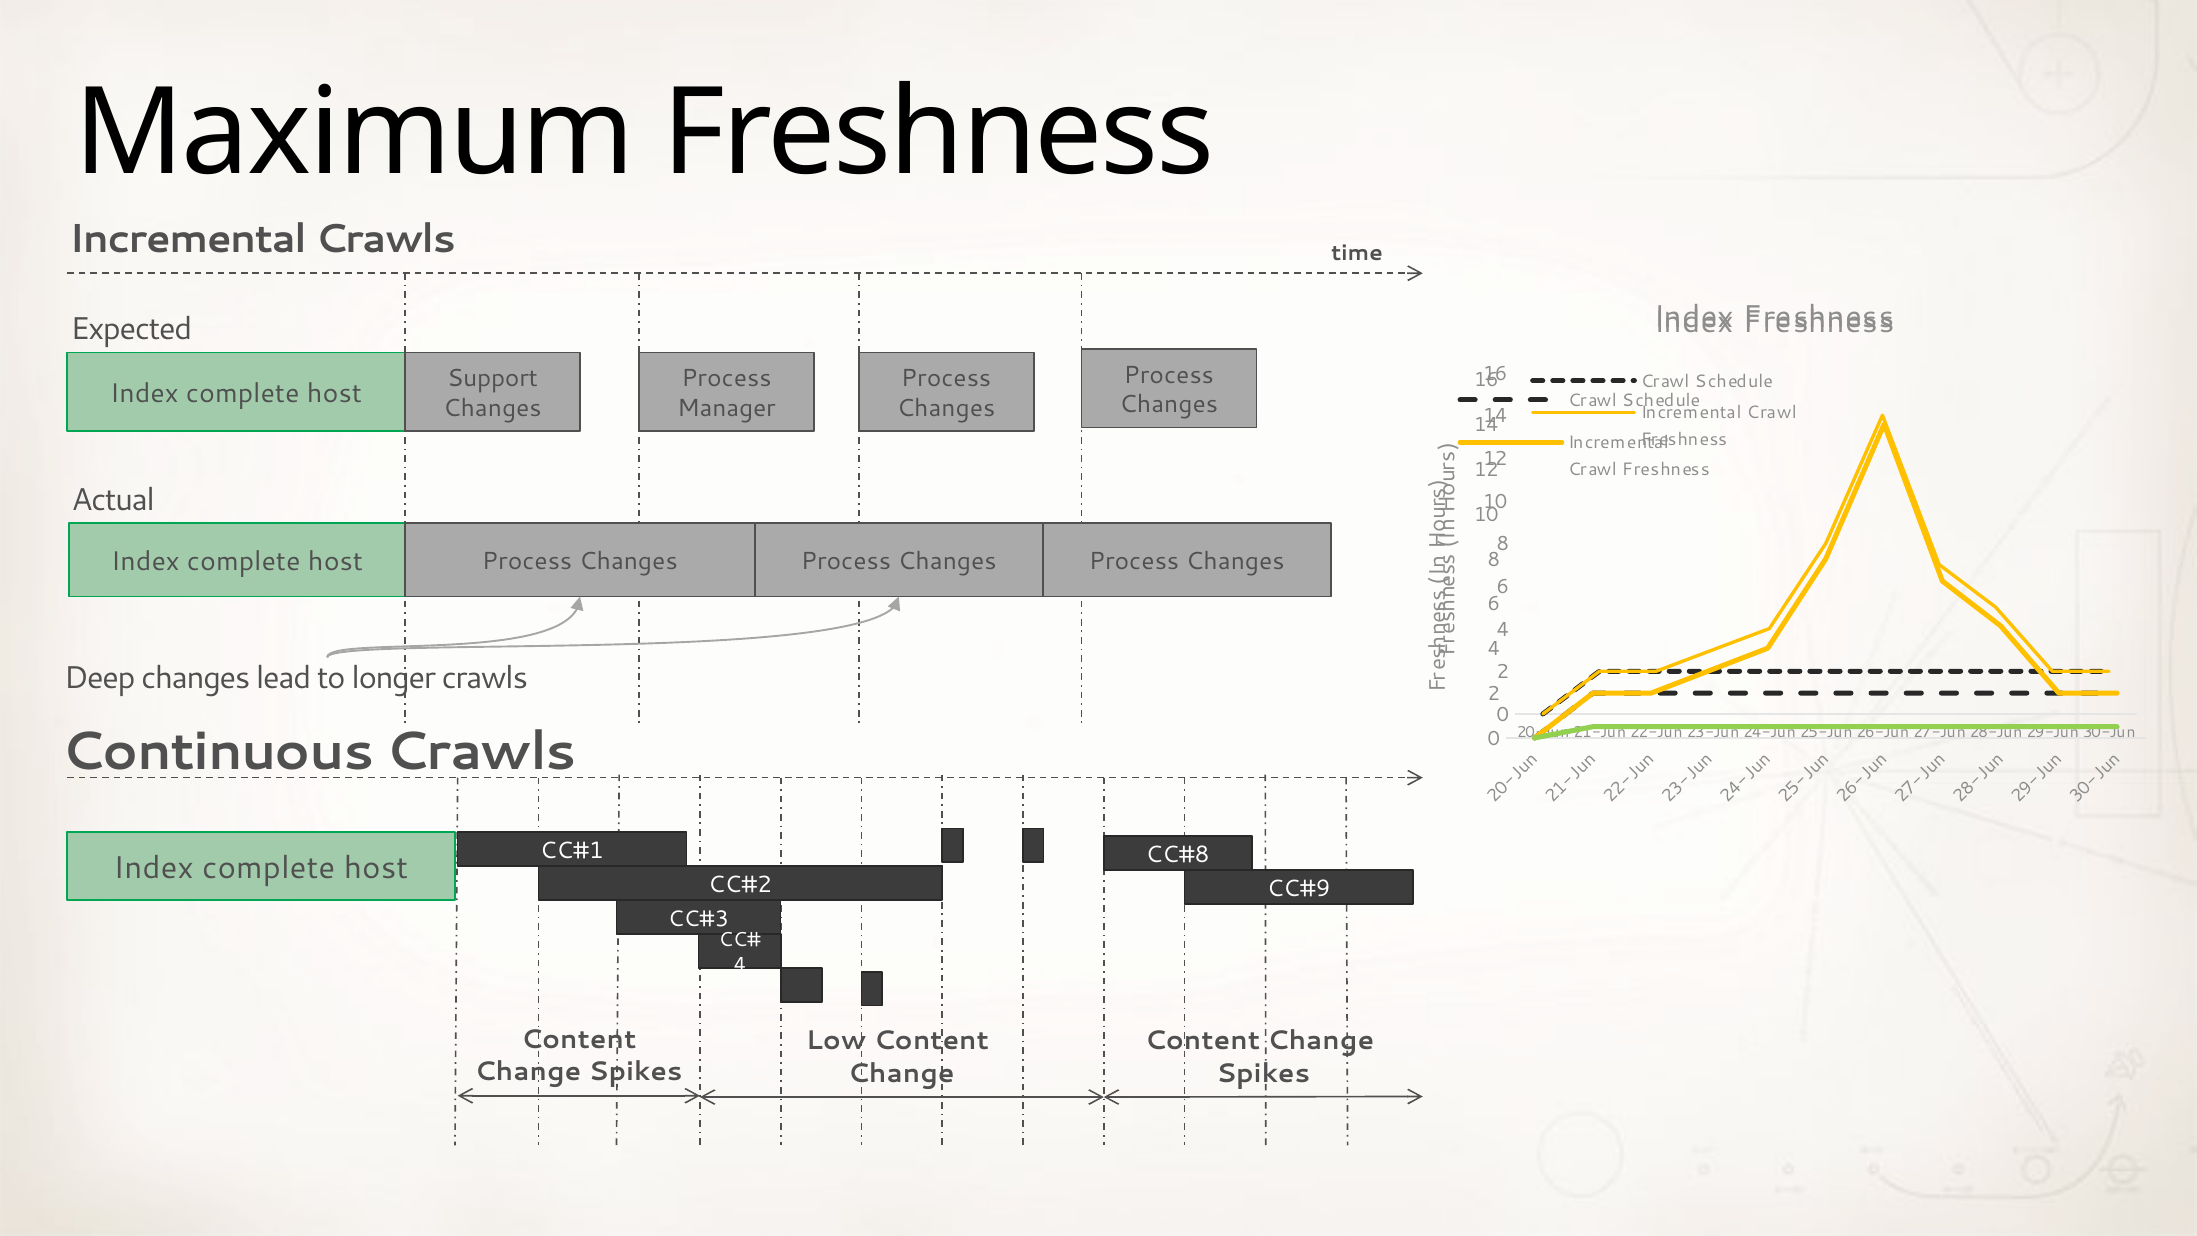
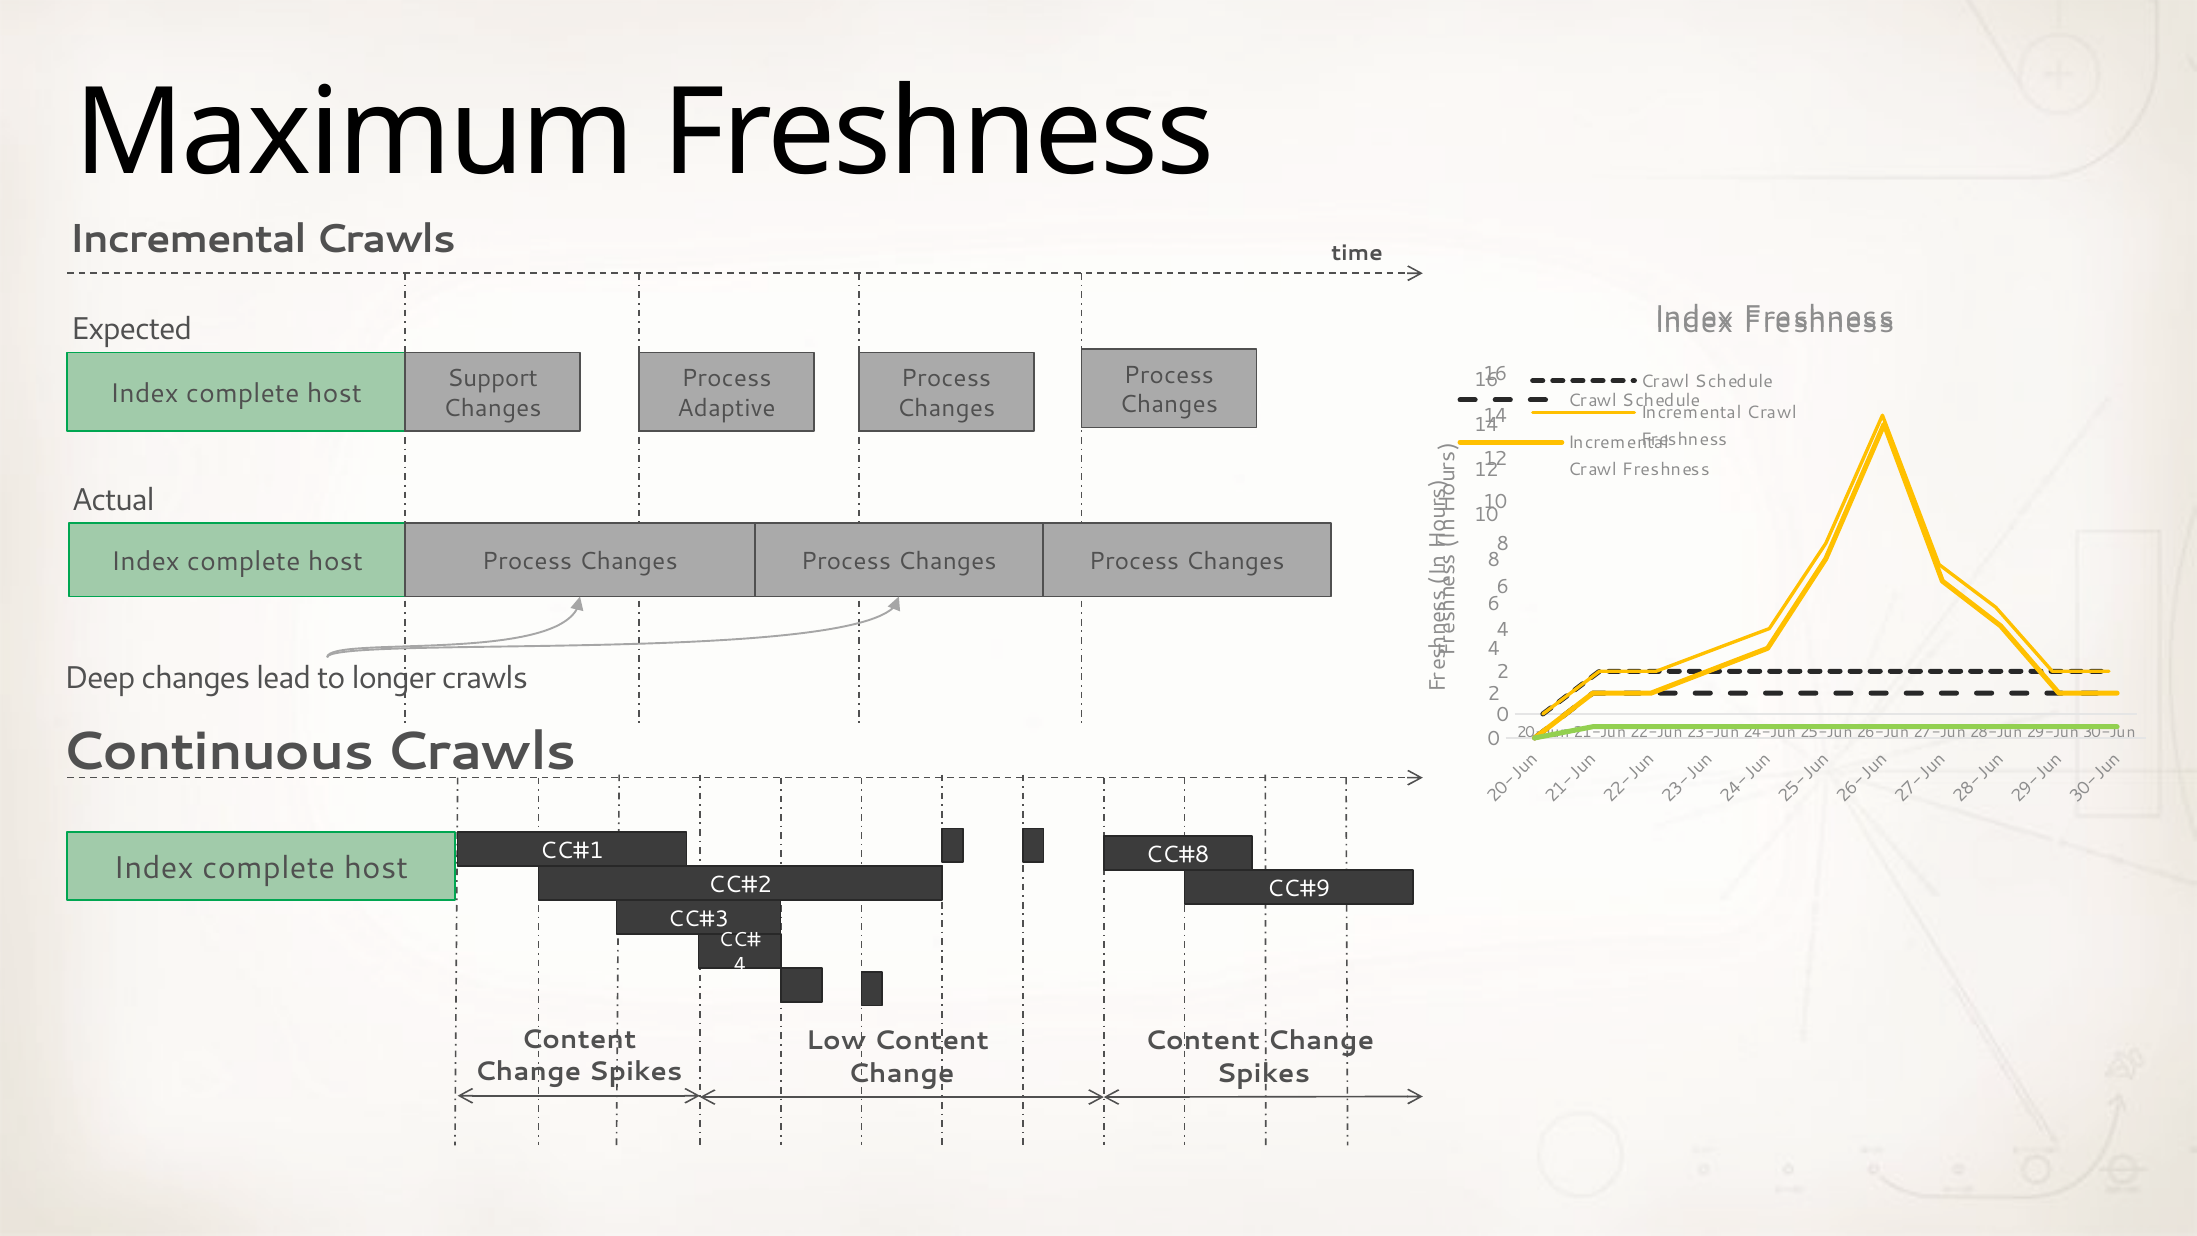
Manager: Manager -> Adaptive
